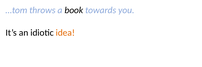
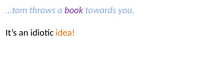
book colour: black -> purple
